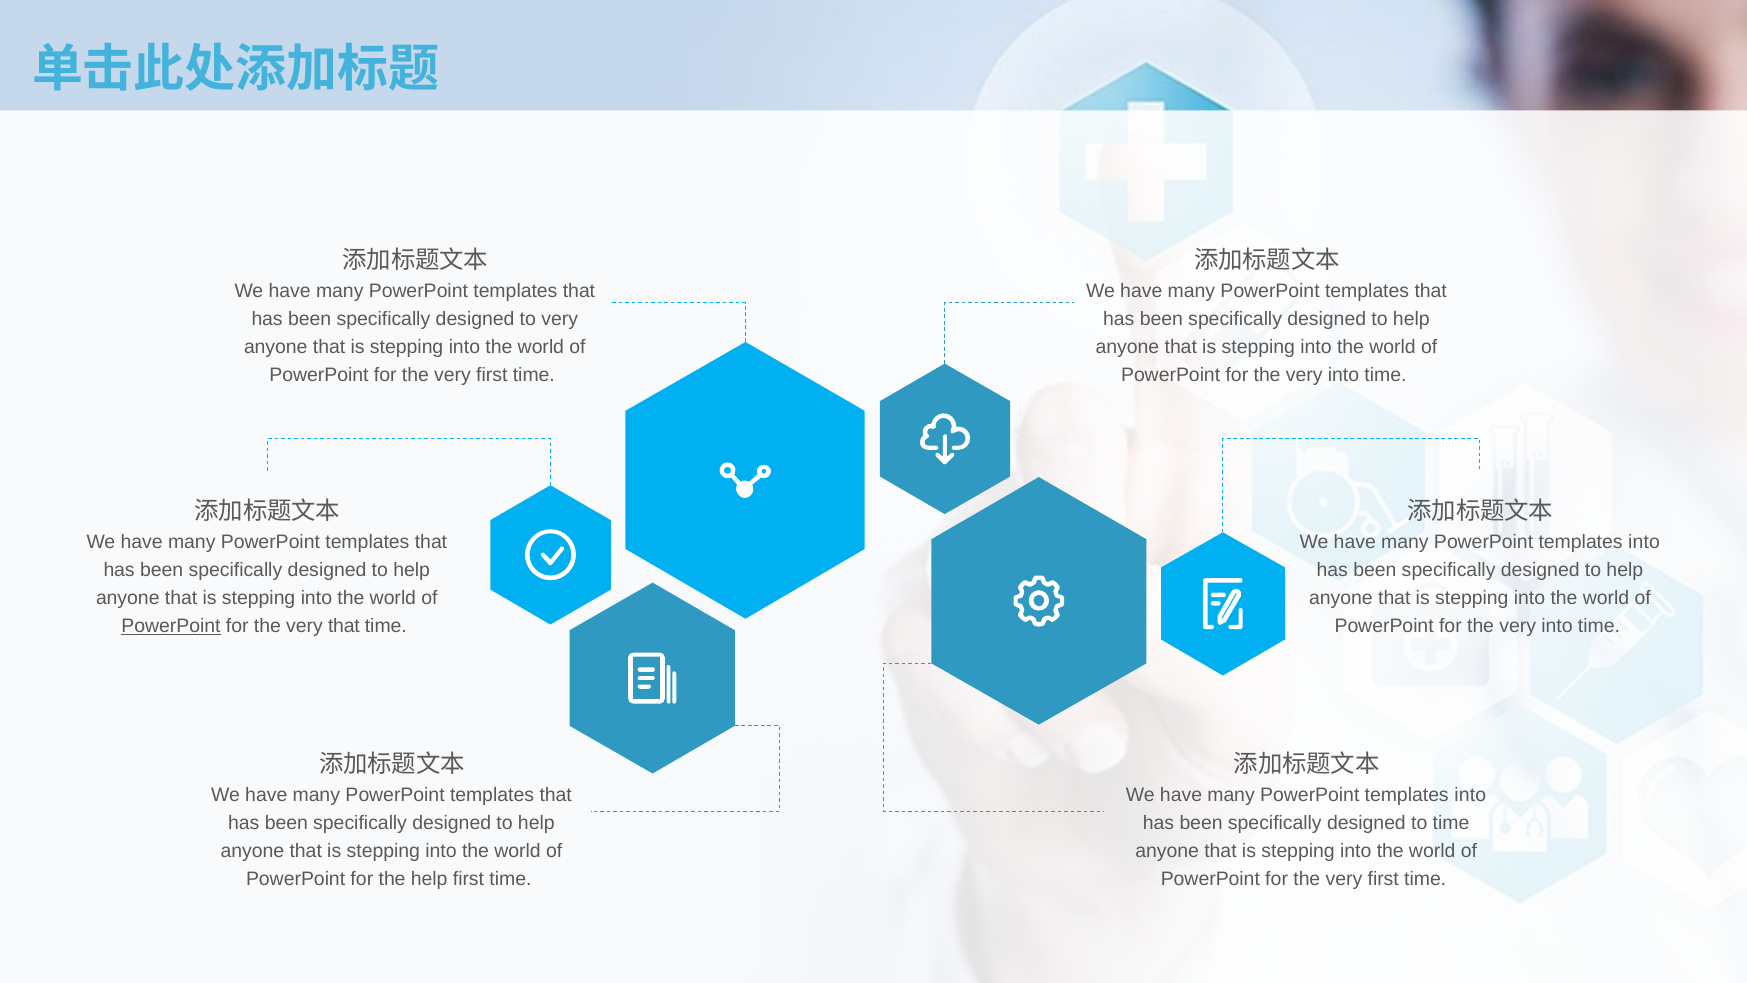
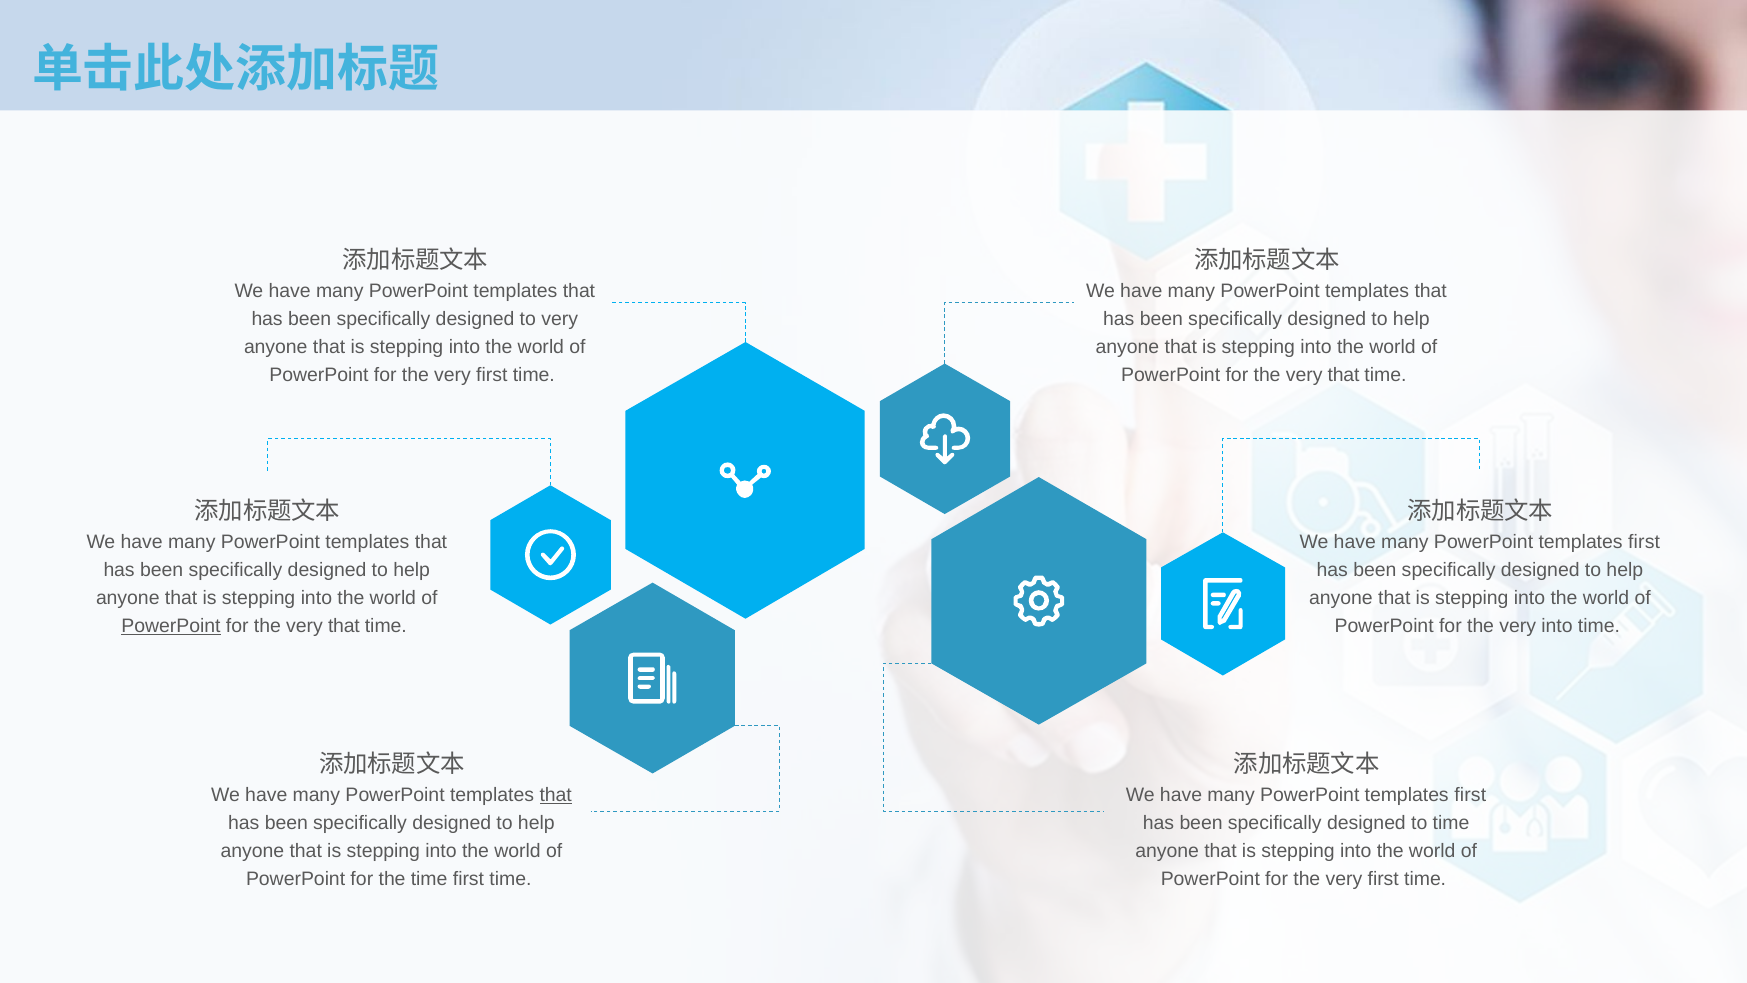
into at (1343, 375): into -> that
into at (1644, 542): into -> first
that at (556, 795) underline: none -> present
into at (1470, 795): into -> first
the help: help -> time
